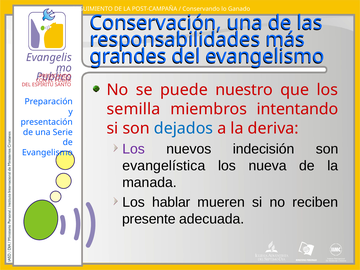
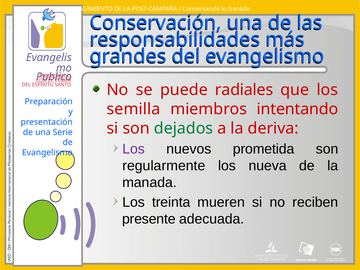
nuestro: nuestro -> radiales
dejados colour: blue -> green
indecisión: indecisión -> prometida
evangelística: evangelística -> regularmente
hablar: hablar -> treinta
